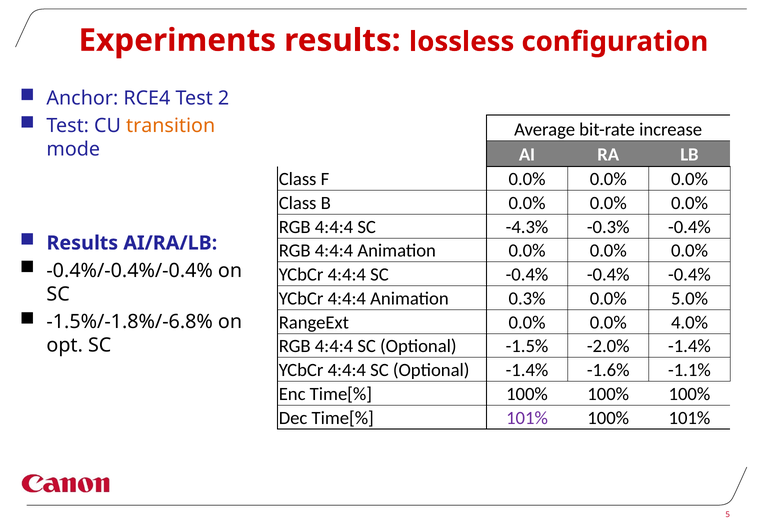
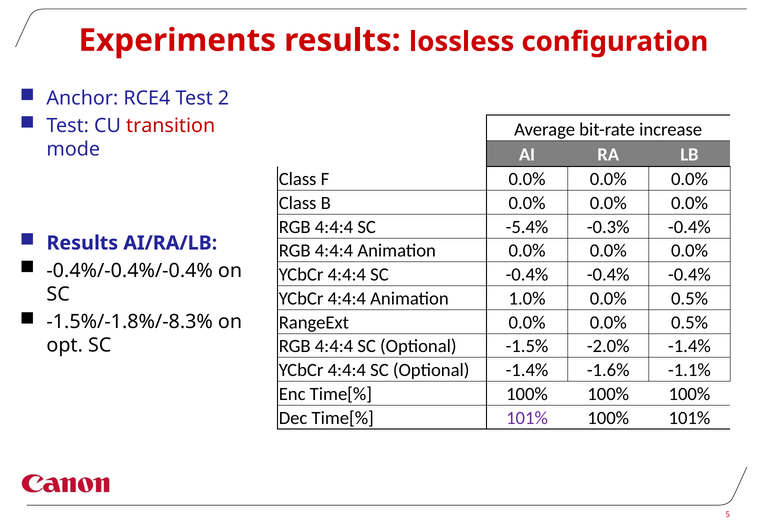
transition colour: orange -> red
-4.3%: -4.3% -> -5.4%
0.3%: 0.3% -> 1.0%
5.0% at (690, 299): 5.0% -> 0.5%
-1.5%/-1.8%/-6.8%: -1.5%/-1.8%/-6.8% -> -1.5%/-1.8%/-8.3%
0.0% 0.0% 4.0%: 4.0% -> 0.5%
